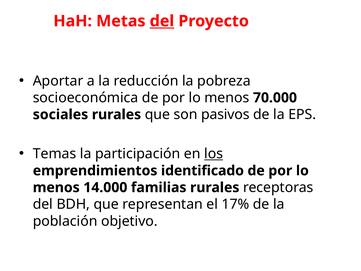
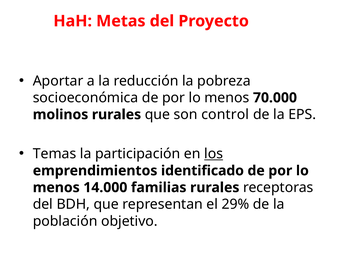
del at (162, 21) underline: present -> none
sociales: sociales -> molinos
pasivos: pasivos -> control
17%: 17% -> 29%
